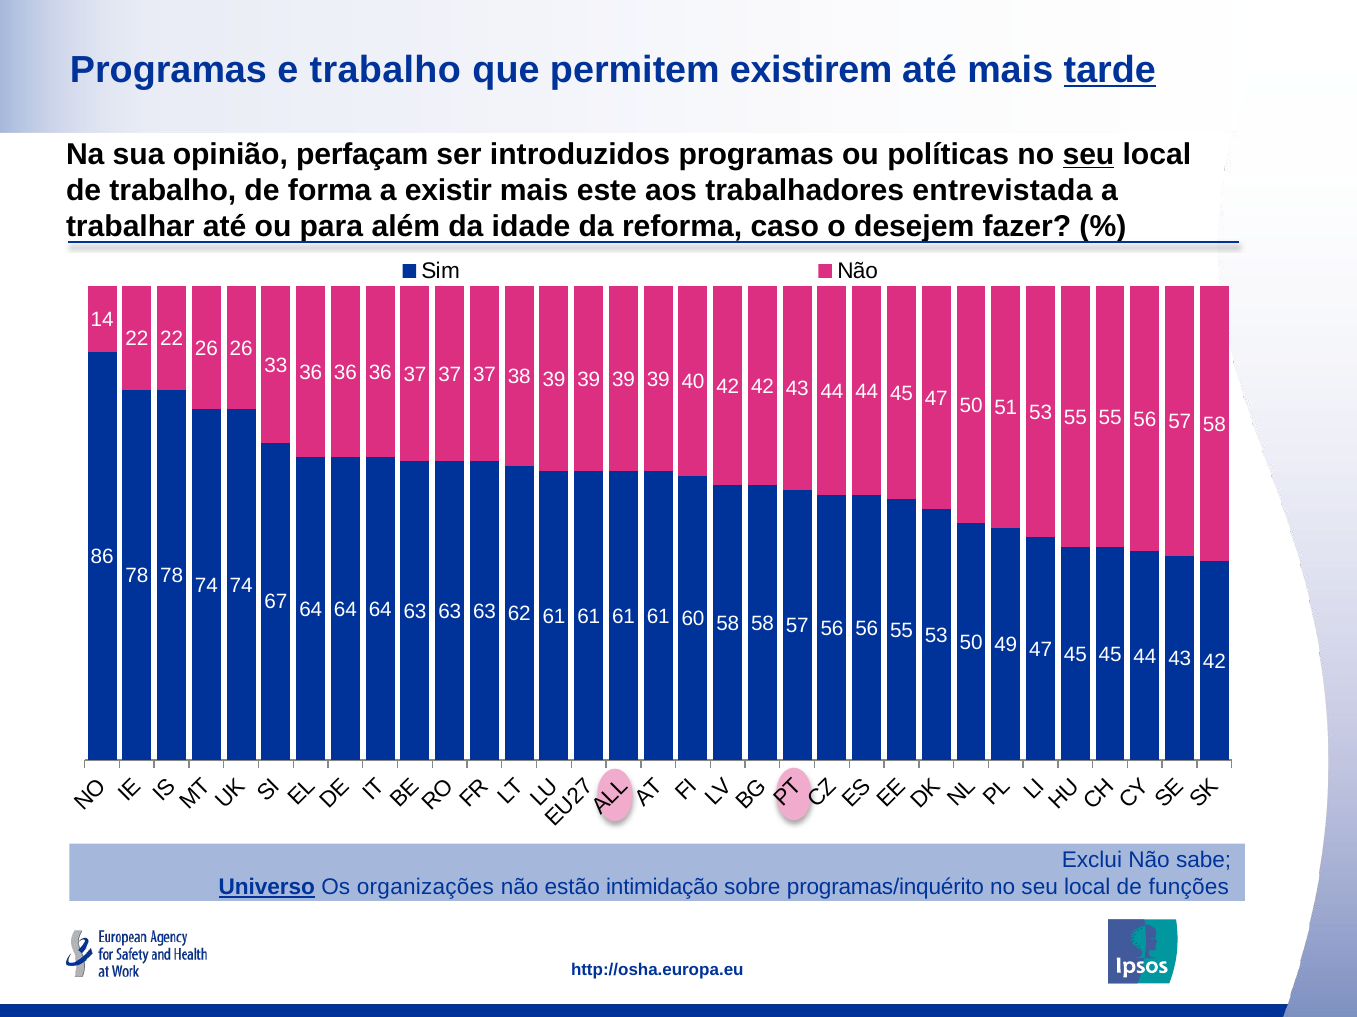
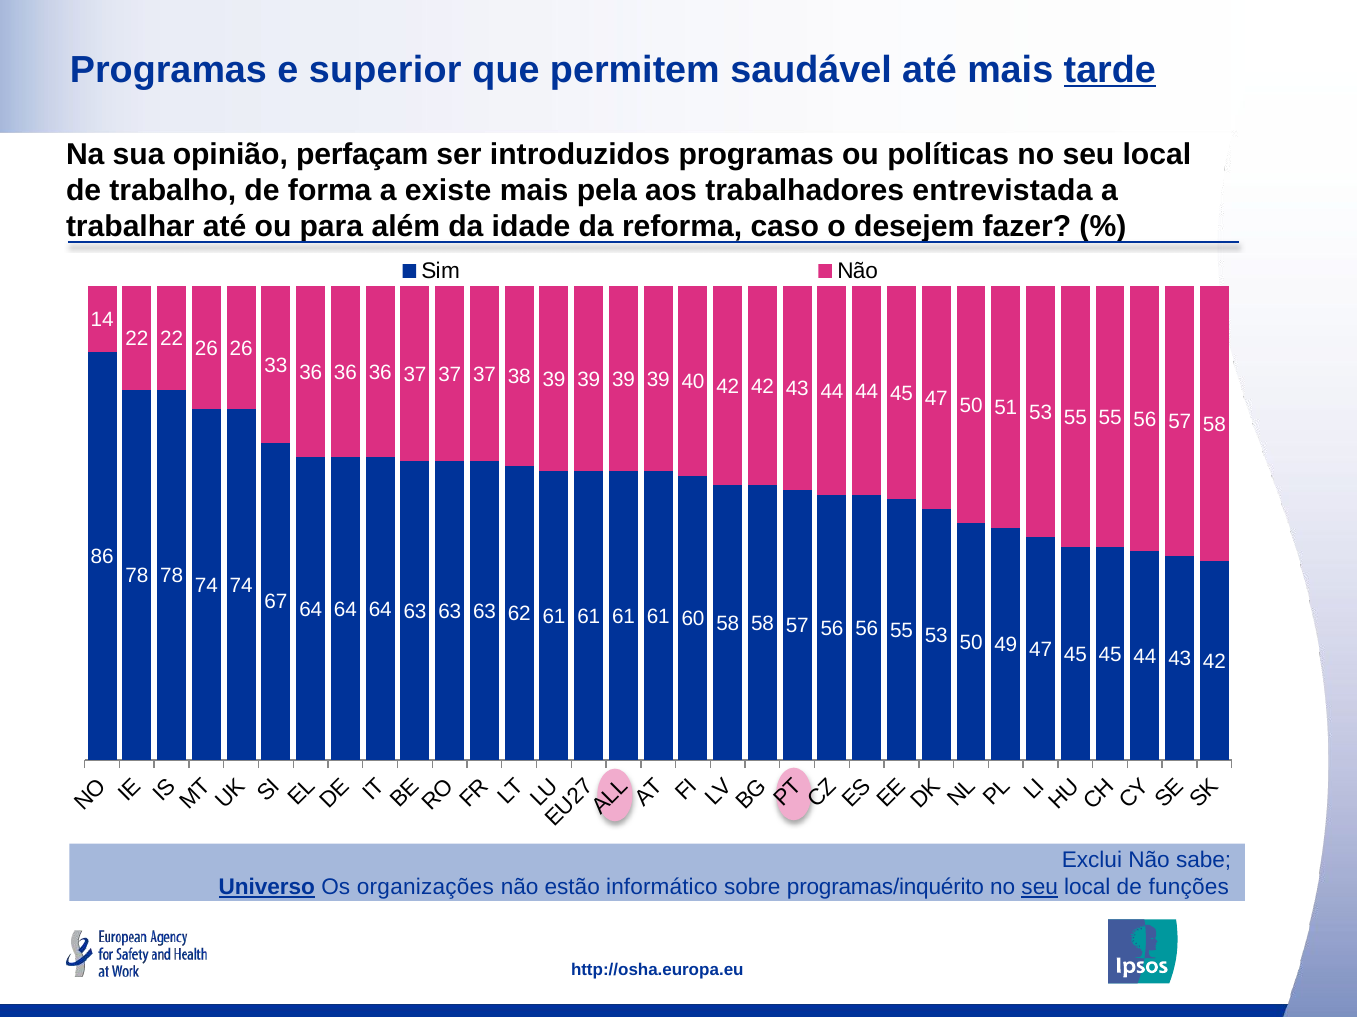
e trabalho: trabalho -> superior
existirem: existirem -> saudável
seu at (1088, 155) underline: present -> none
existir: existir -> existe
este: este -> pela
intimidação: intimidação -> informático
seu at (1040, 888) underline: none -> present
